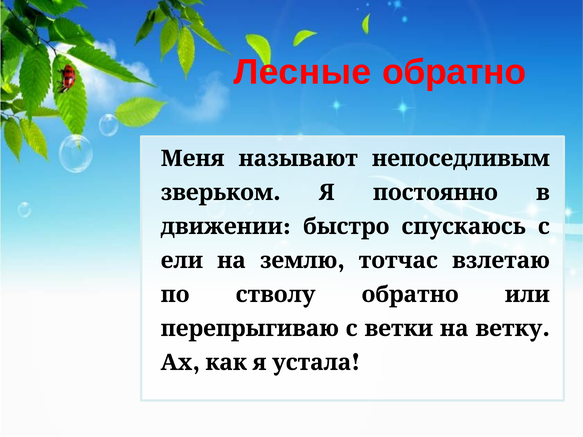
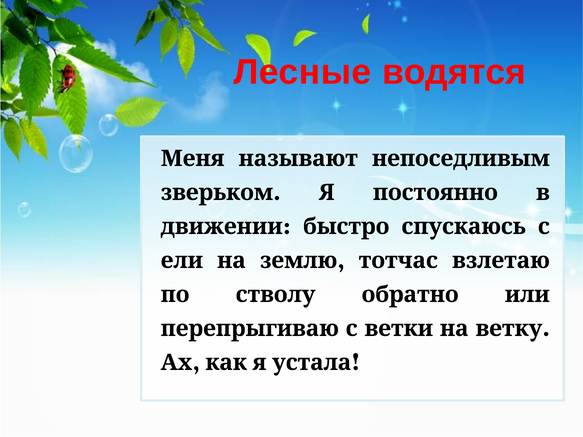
Лесные обратно: обратно -> водятся
